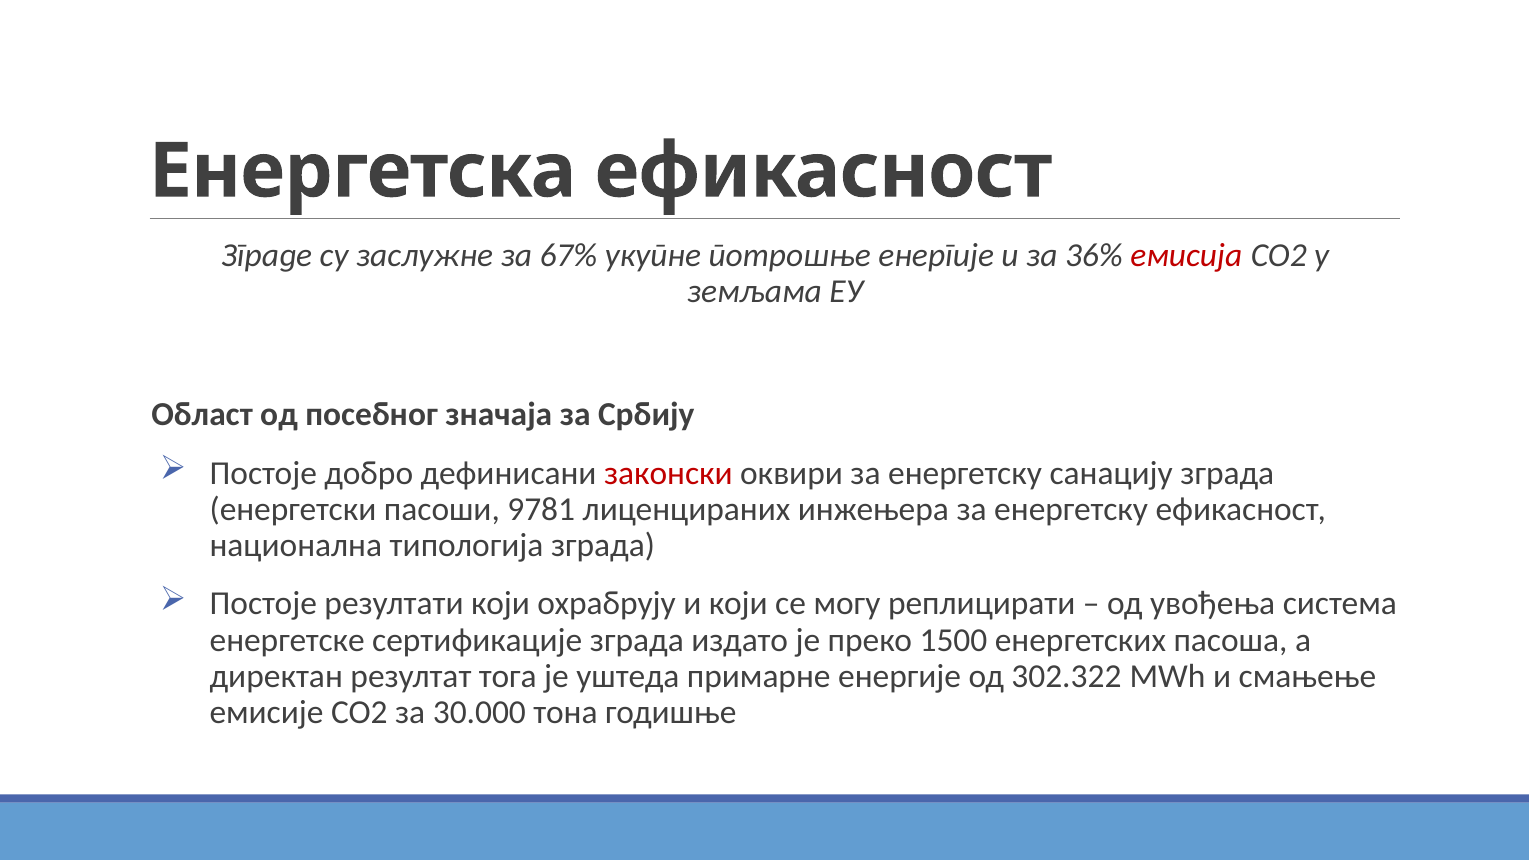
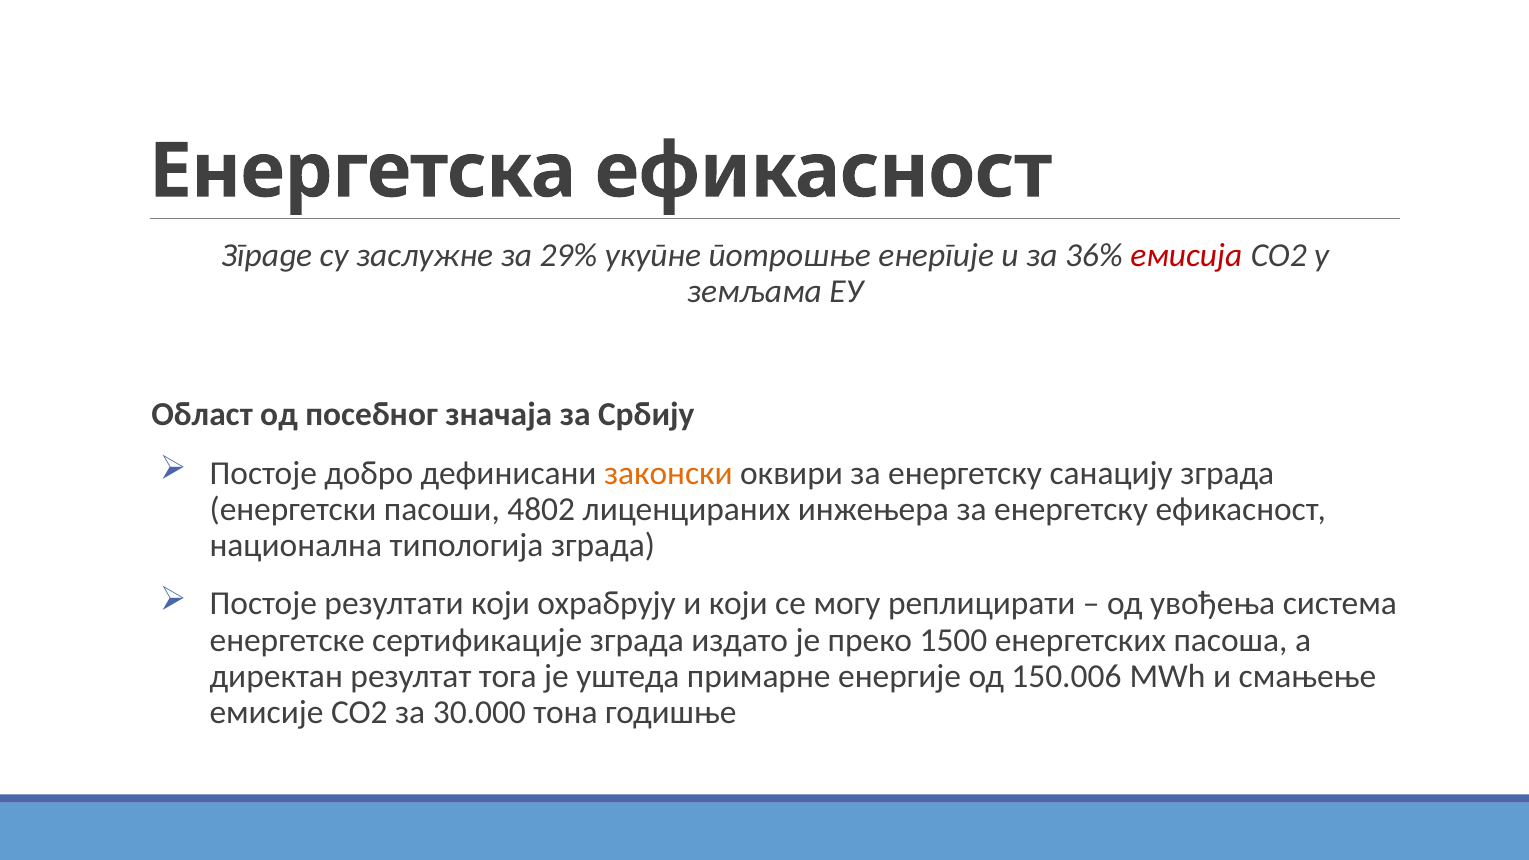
67%: 67% -> 29%
законски colour: red -> orange
9781: 9781 -> 4802
302.322: 302.322 -> 150.006
